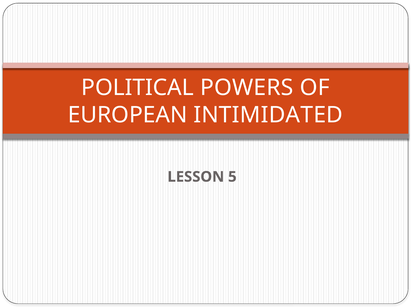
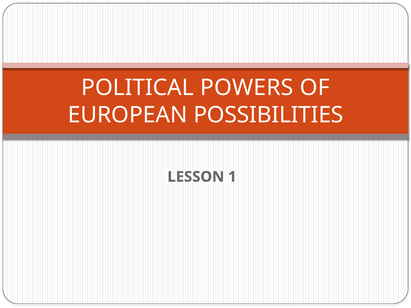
INTIMIDATED: INTIMIDATED -> POSSIBILITIES
5: 5 -> 1
